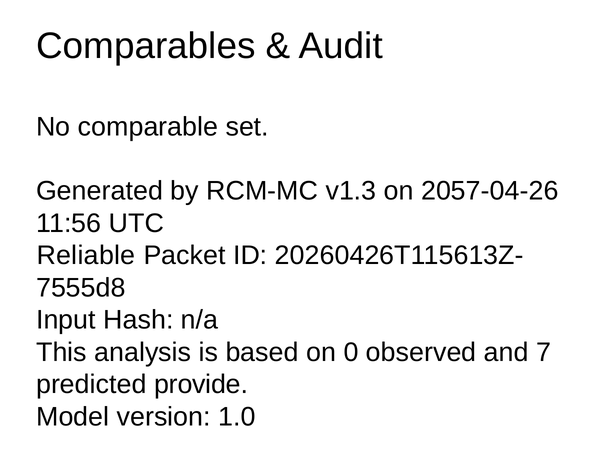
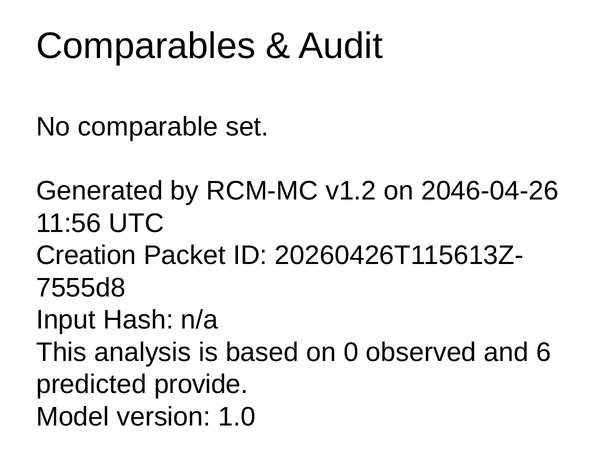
v1.3: v1.3 -> v1.2
2057-04-26: 2057-04-26 -> 2046-04-26
Reliable: Reliable -> Creation
7: 7 -> 6
